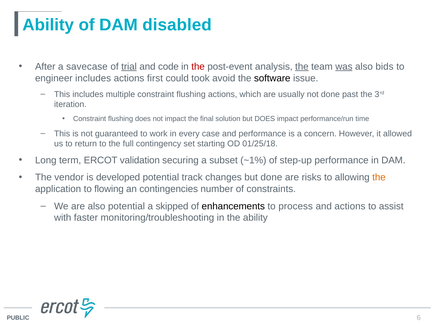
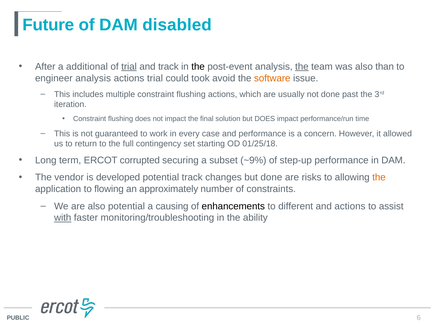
Ability at (48, 25): Ability -> Future
savecase: savecase -> additional
and code: code -> track
the at (198, 67) colour: red -> black
was underline: present -> none
bids: bids -> than
engineer includes: includes -> analysis
actions first: first -> trial
software colour: black -> orange
validation: validation -> corrupted
~1%: ~1% -> ~9%
contingencies: contingencies -> approximately
skipped: skipped -> causing
process: process -> different
with underline: none -> present
